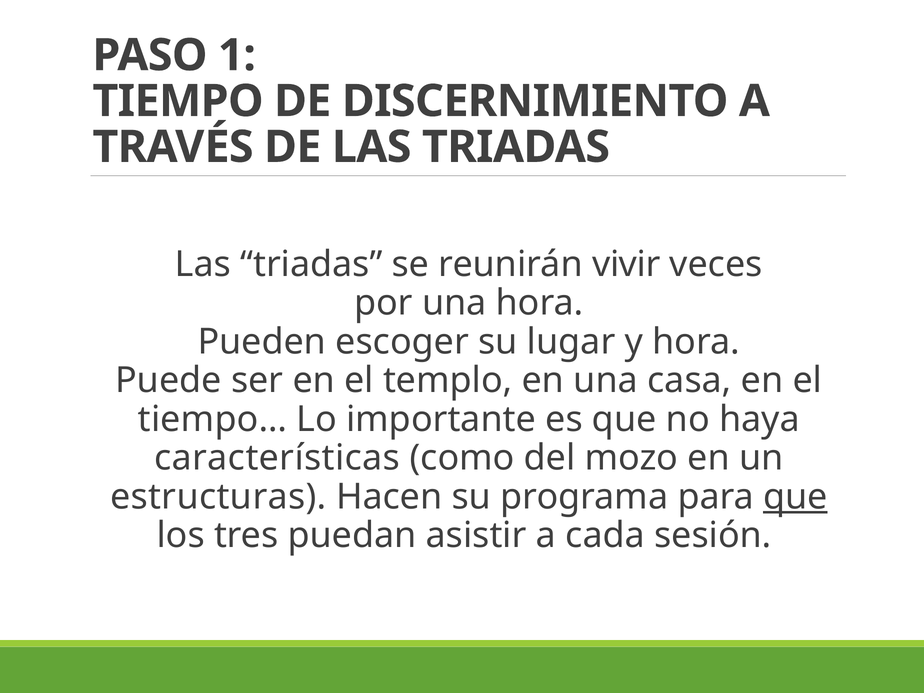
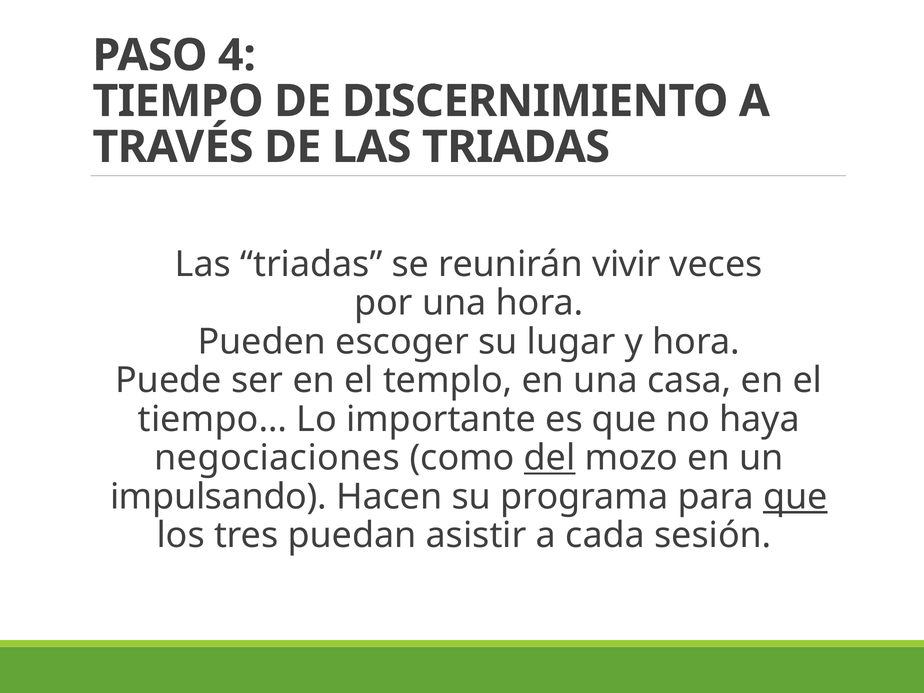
1: 1 -> 4
características: características -> negociaciones
del underline: none -> present
estructuras: estructuras -> impulsando
